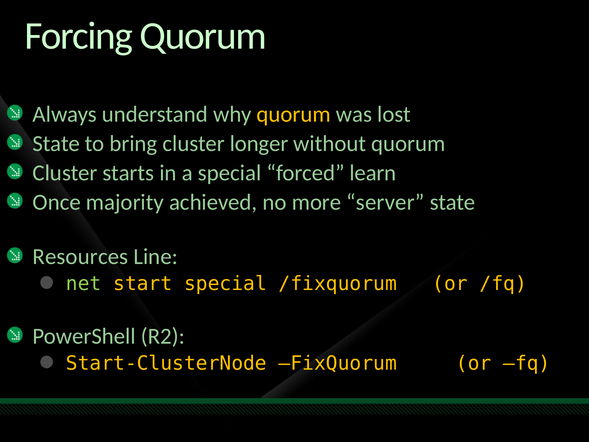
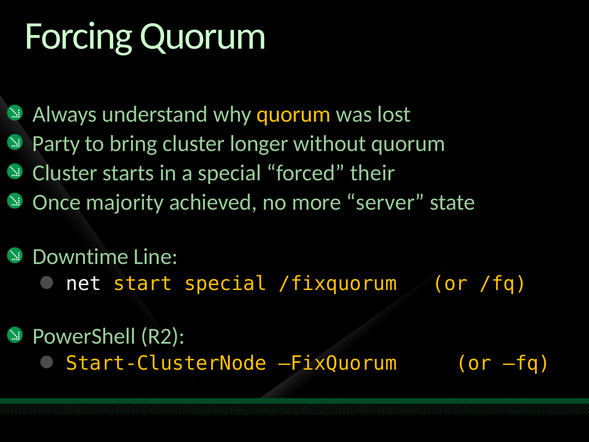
State at (56, 143): State -> Party
learn: learn -> their
Resources: Resources -> Downtime
net colour: light green -> white
